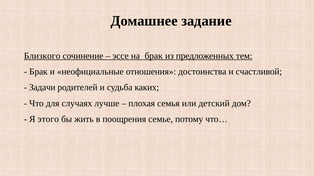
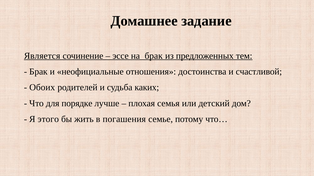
Близкого: Близкого -> Является
Задачи: Задачи -> Обоих
случаях: случаях -> порядке
поощрения: поощрения -> погашения
